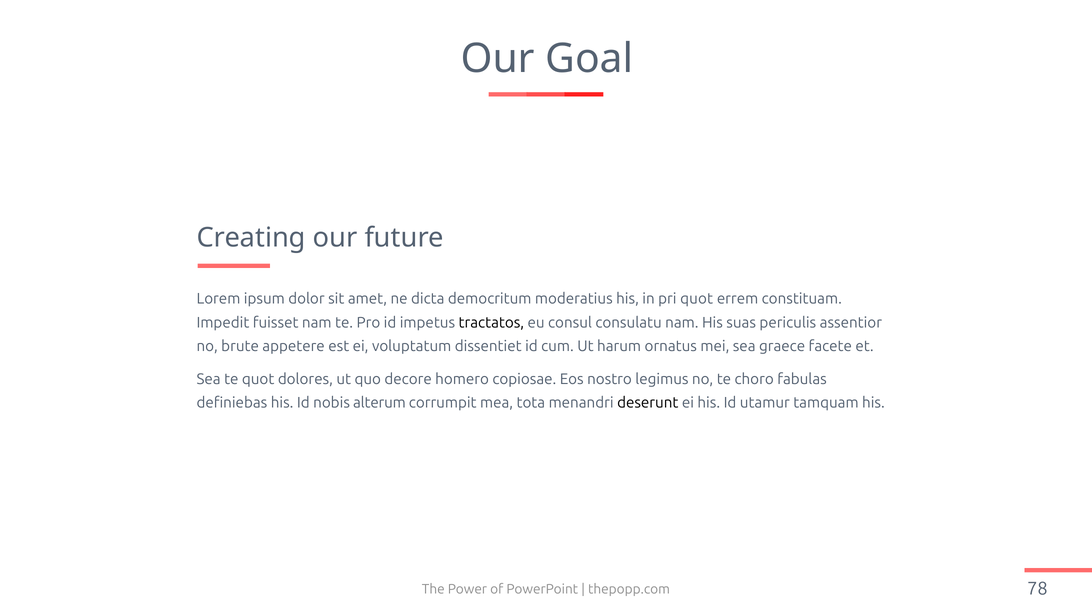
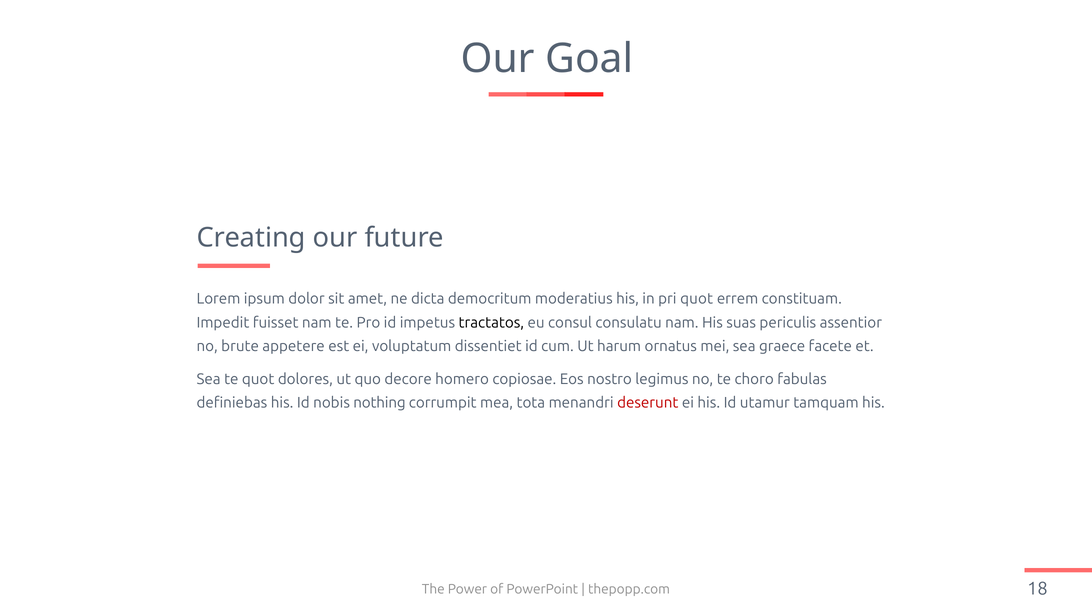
alterum: alterum -> nothing
deserunt colour: black -> red
78: 78 -> 18
